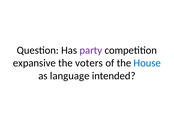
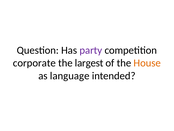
expansive: expansive -> corporate
voters: voters -> largest
House colour: blue -> orange
